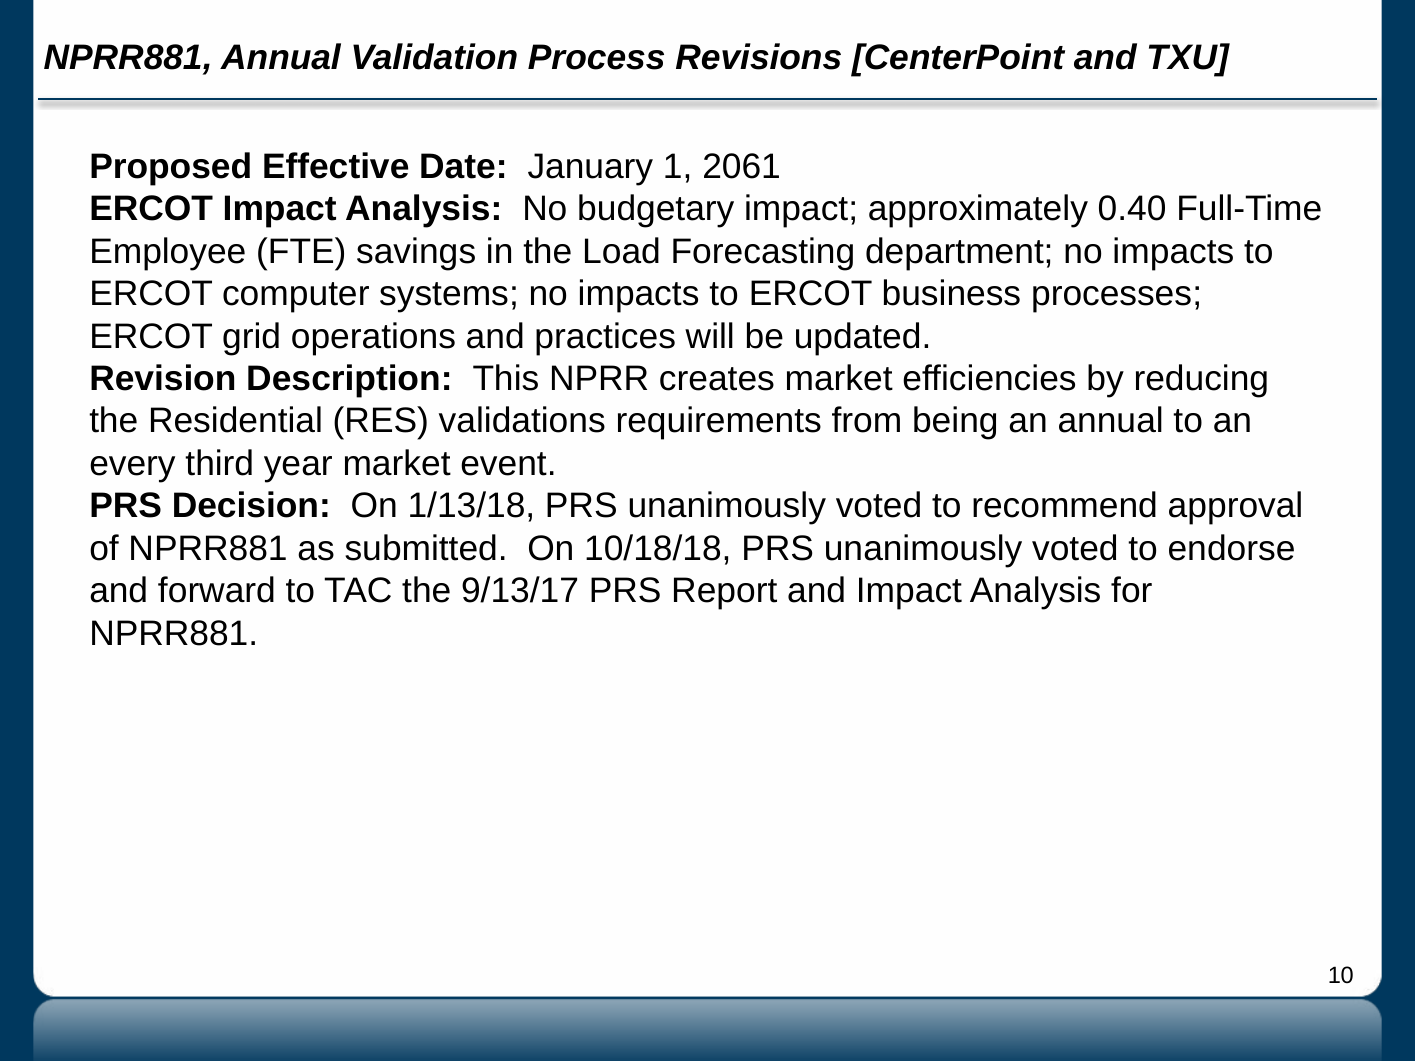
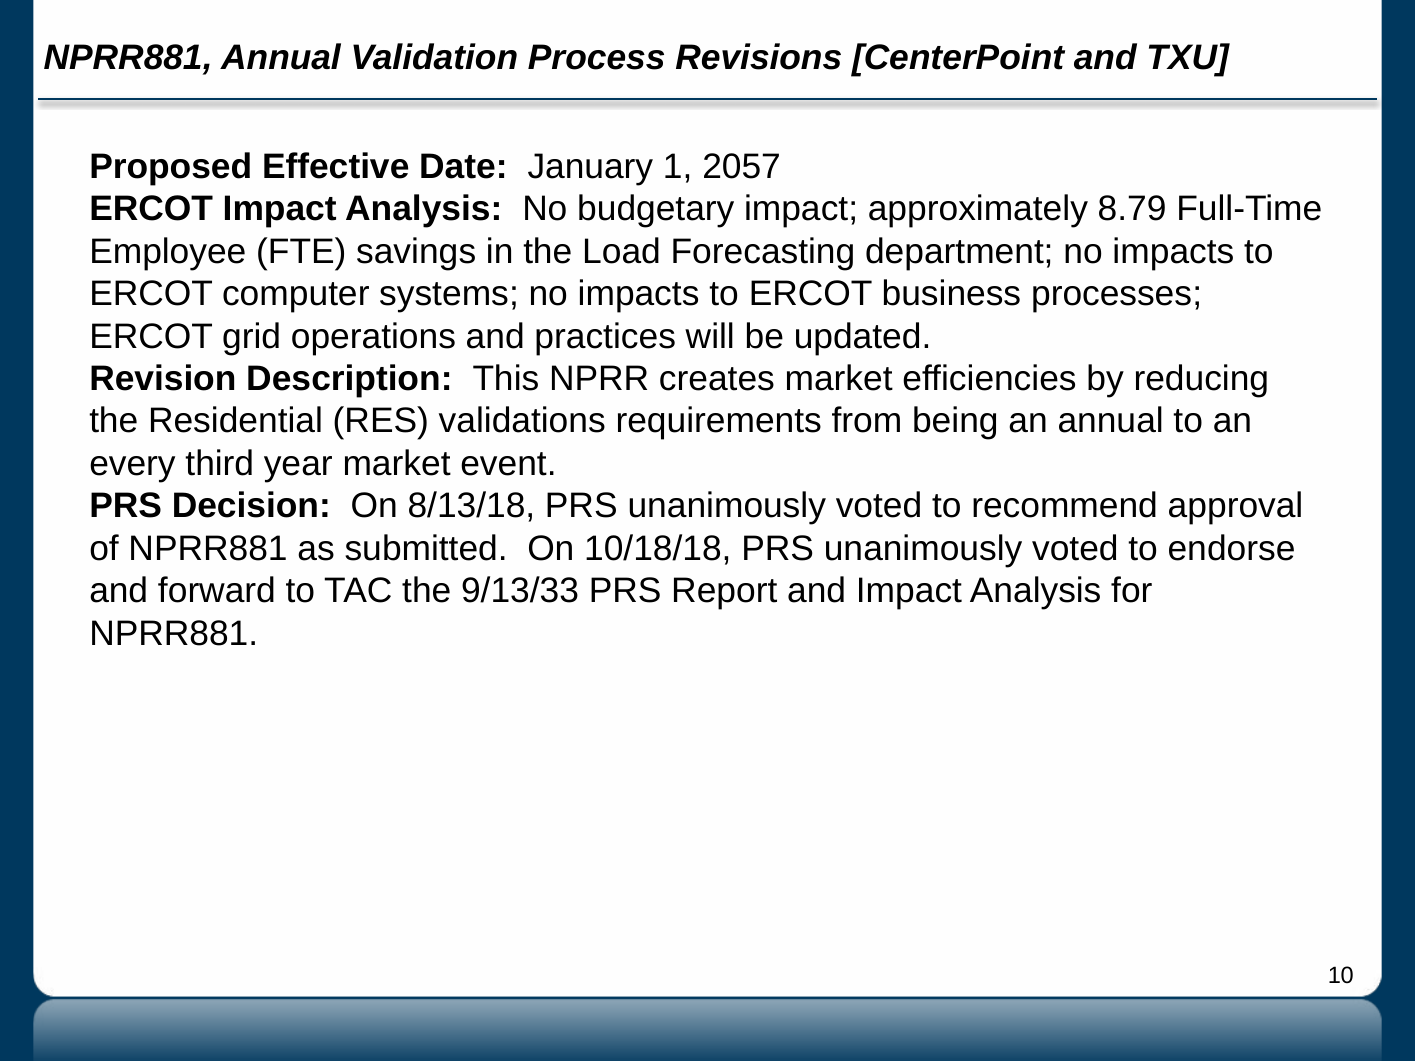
2061: 2061 -> 2057
0.40: 0.40 -> 8.79
1/13/18: 1/13/18 -> 8/13/18
9/13/17: 9/13/17 -> 9/13/33
